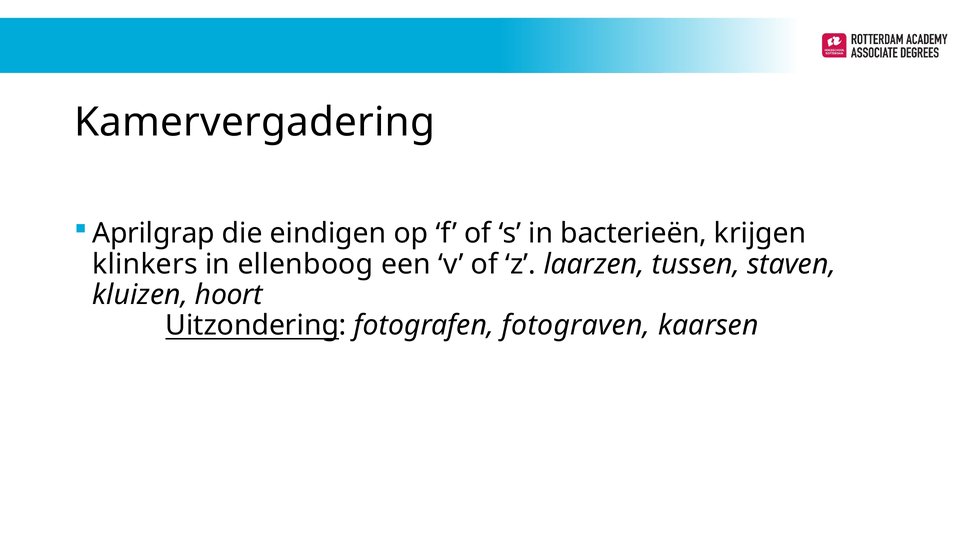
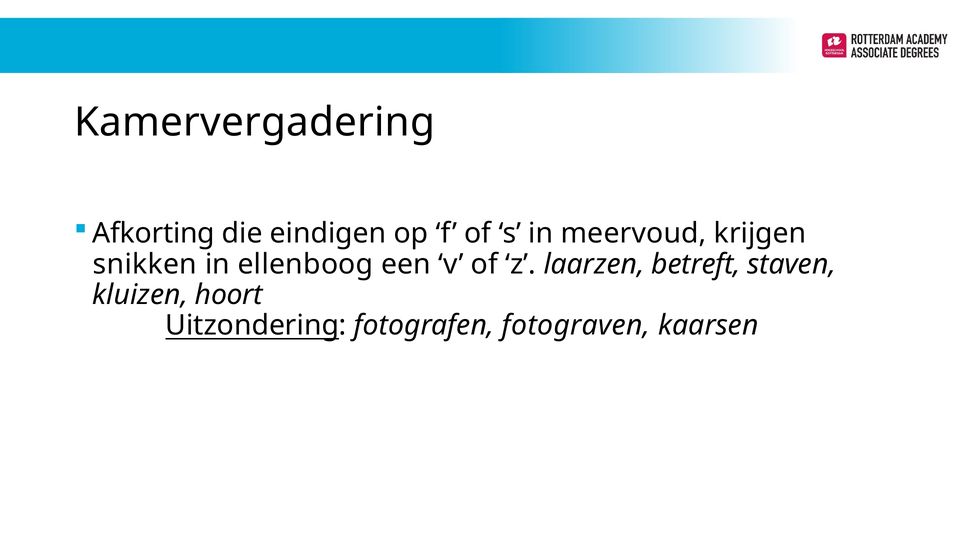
Aprilgrap: Aprilgrap -> Afkorting
bacterieën: bacterieën -> meervoud
klinkers: klinkers -> snikken
tussen: tussen -> betreft
